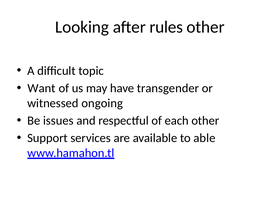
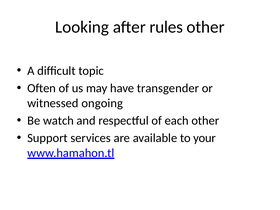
Want: Want -> Often
issues: issues -> watch
able: able -> your
